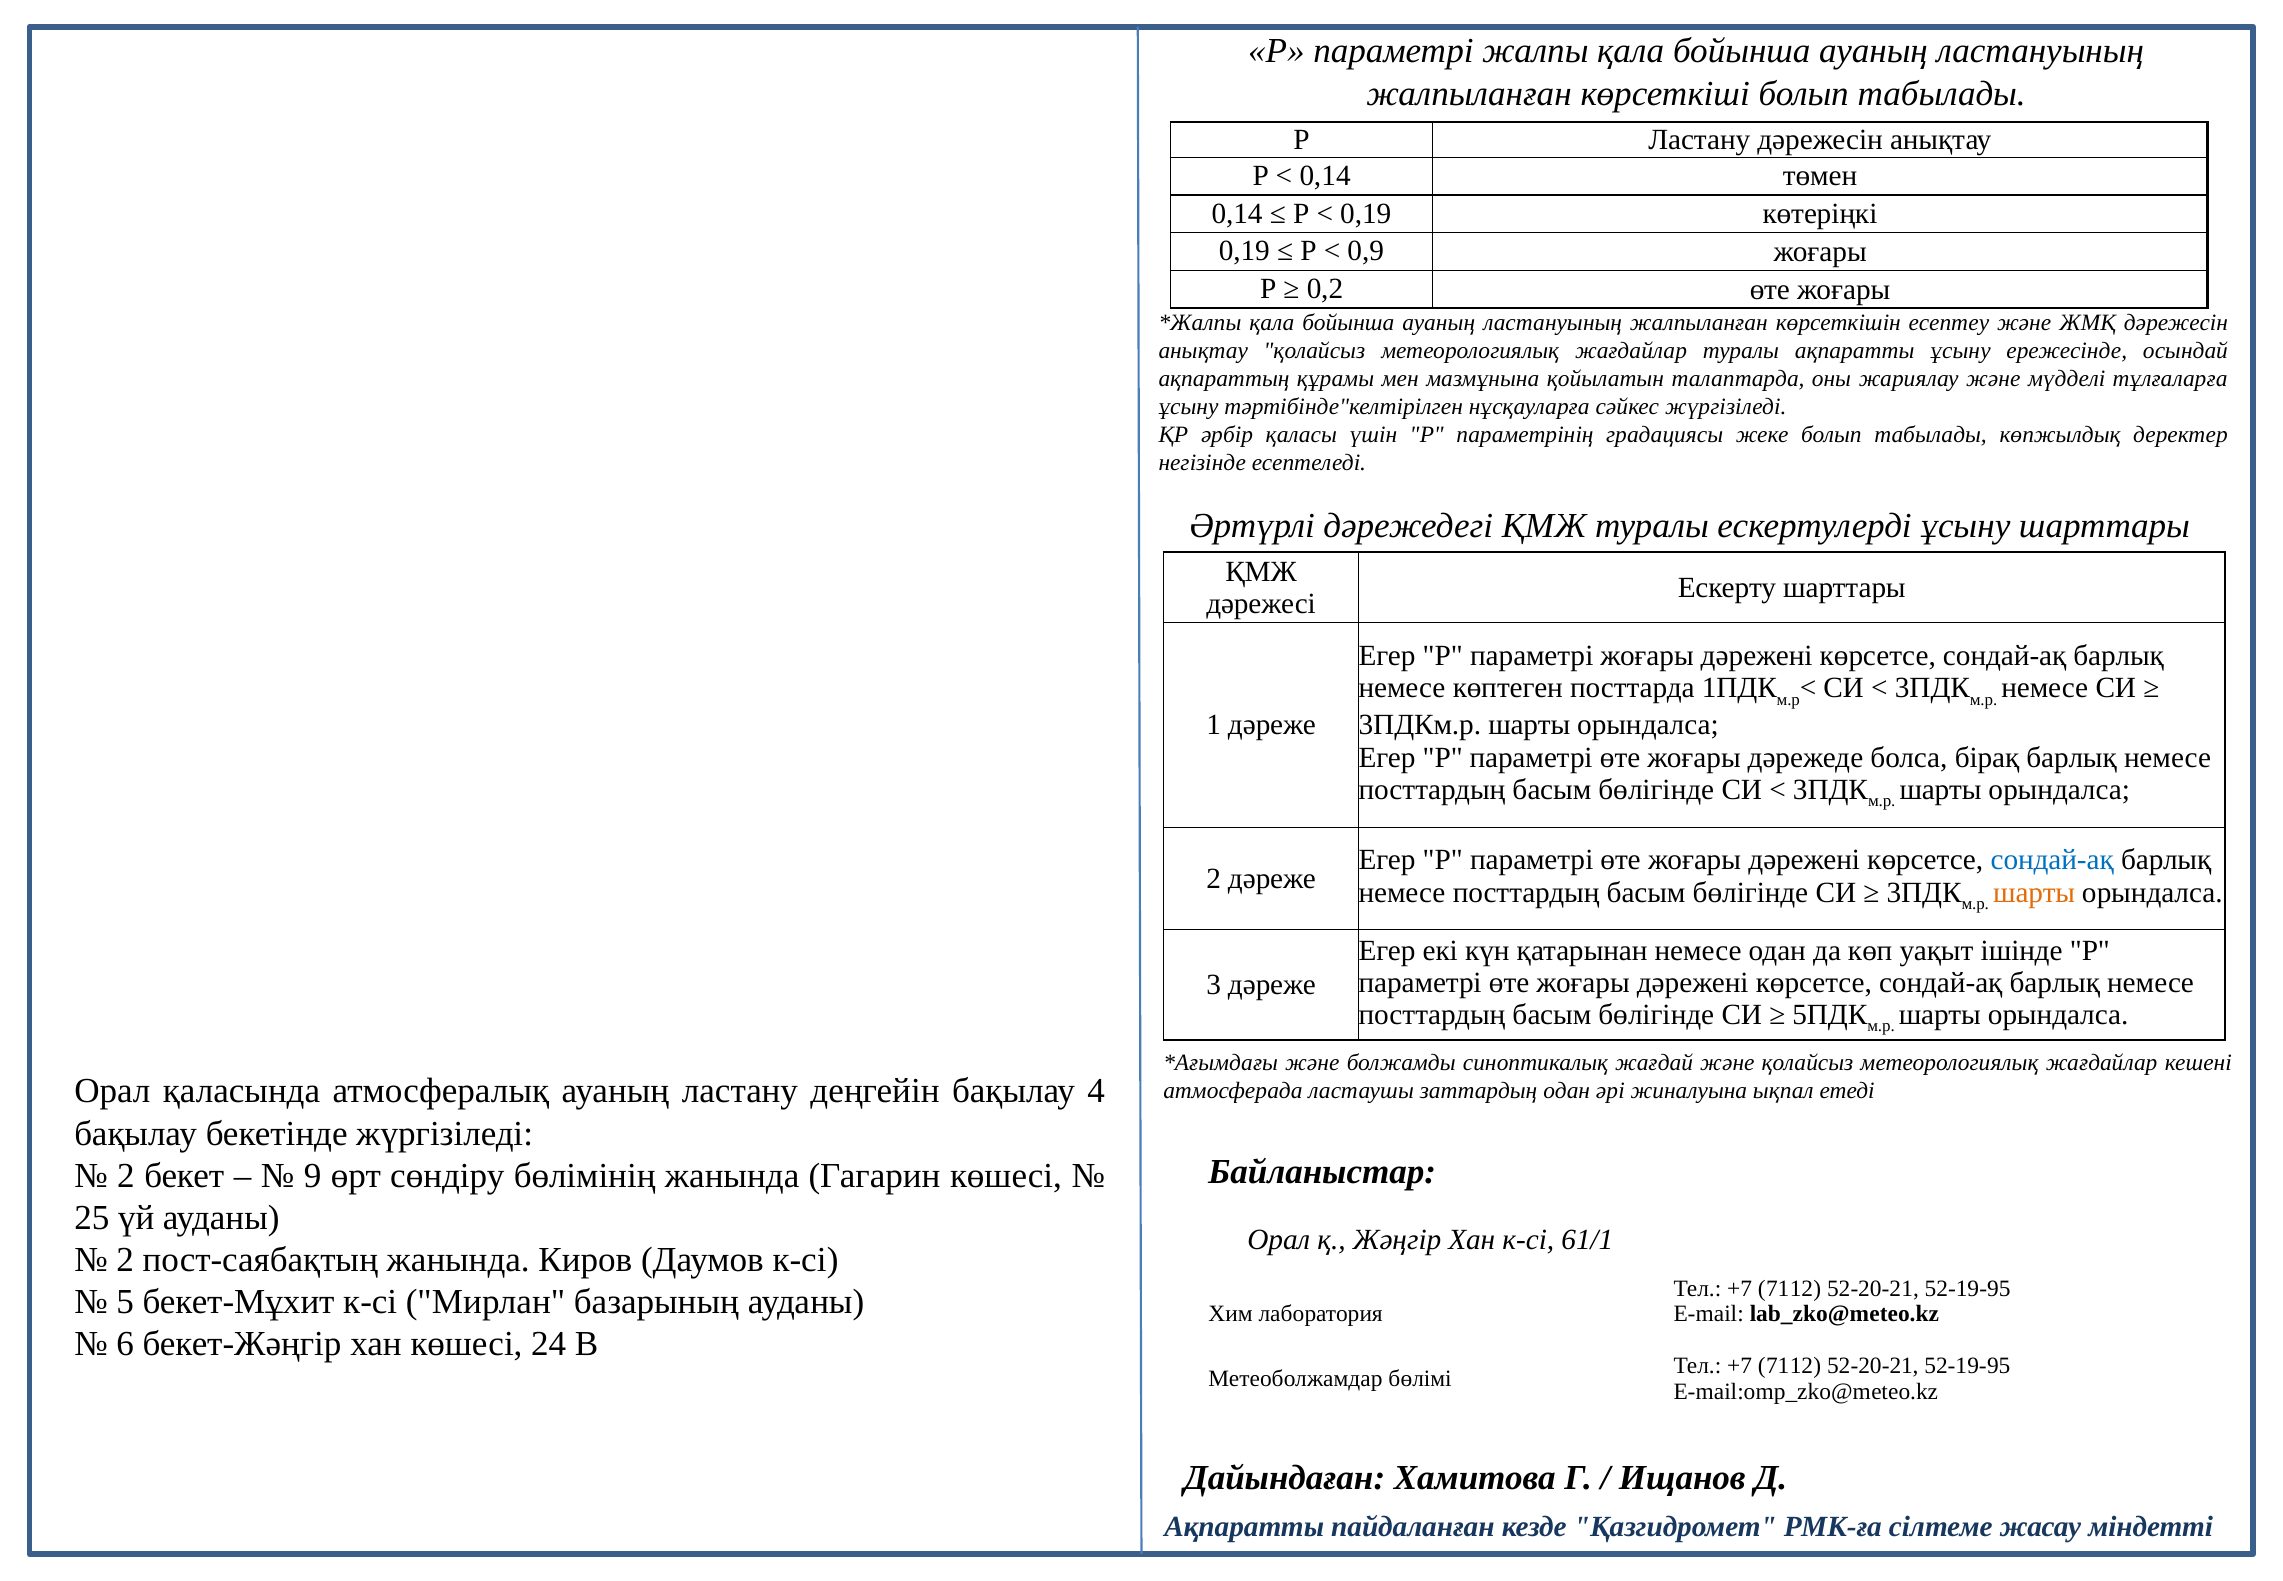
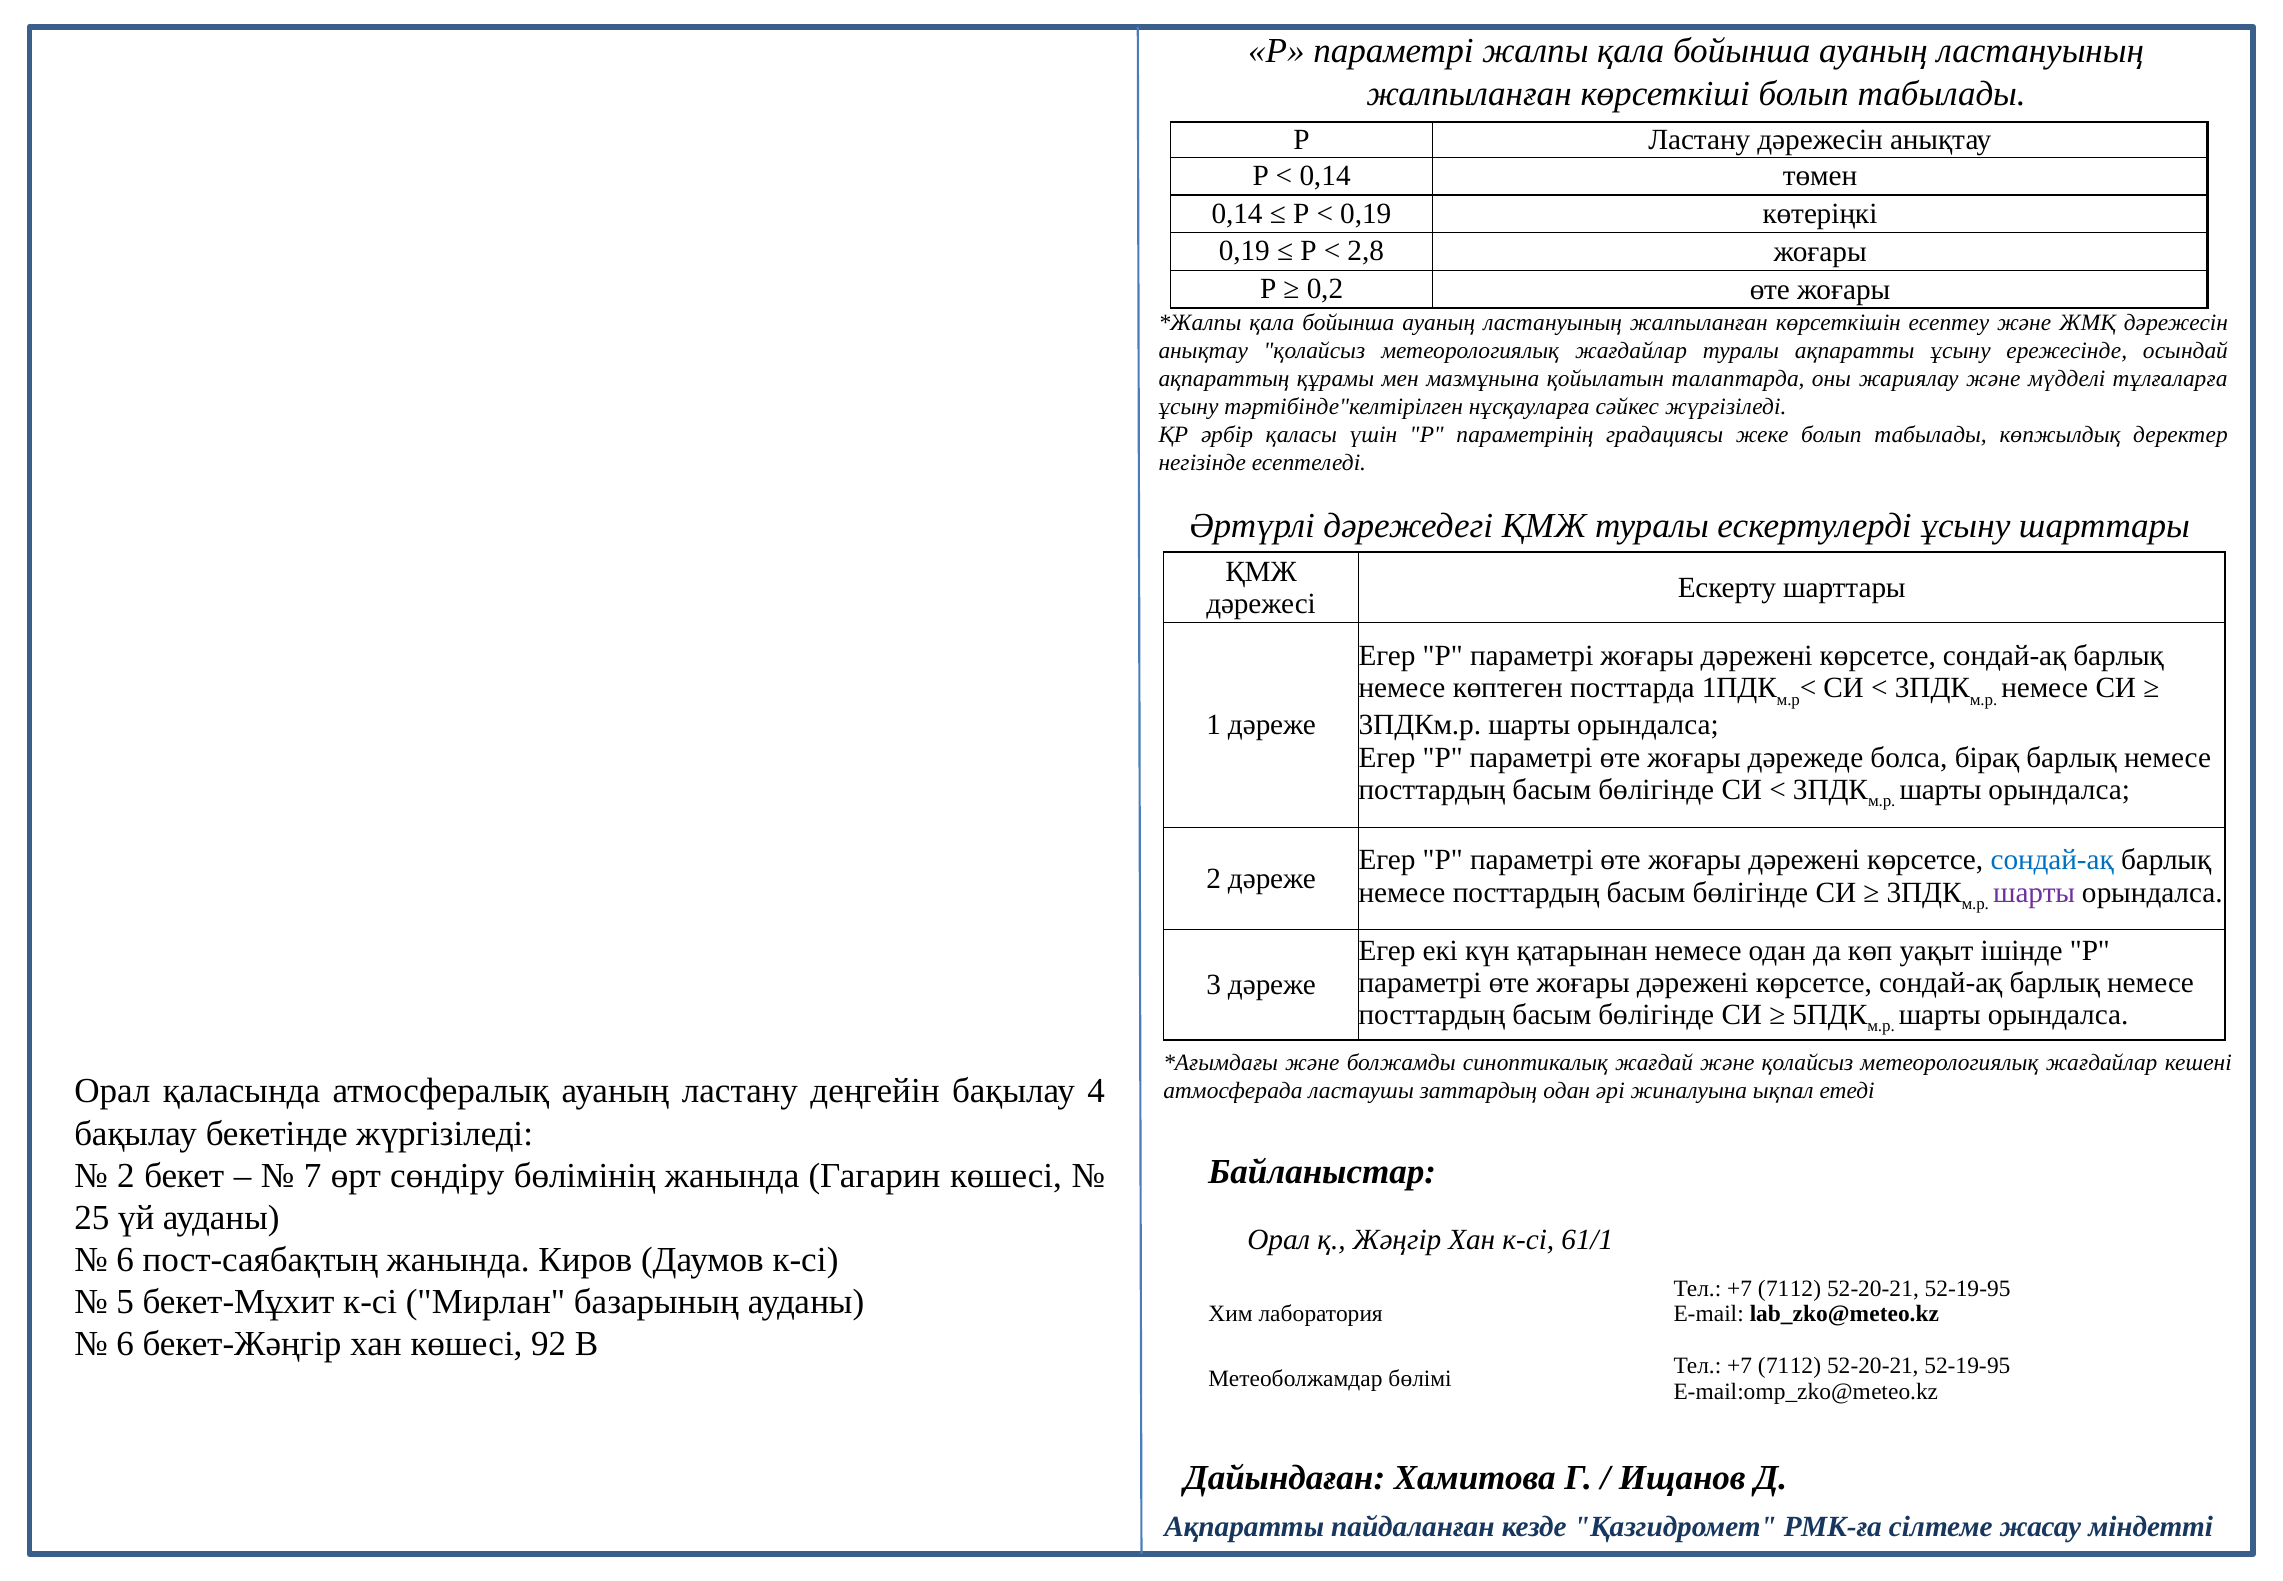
0,9: 0,9 -> 2,8
шарты at (2034, 892) colour: orange -> purple
9: 9 -> 7
2 at (125, 1260): 2 -> 6
24: 24 -> 92
